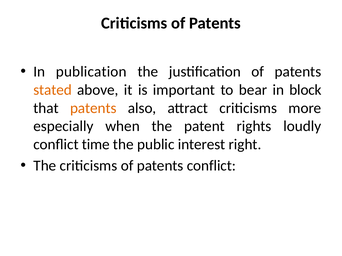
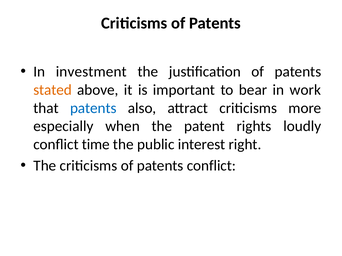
publication: publication -> investment
block: block -> work
patents at (93, 108) colour: orange -> blue
